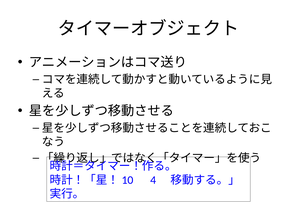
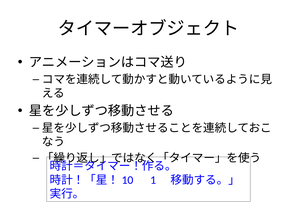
4: 4 -> 1
